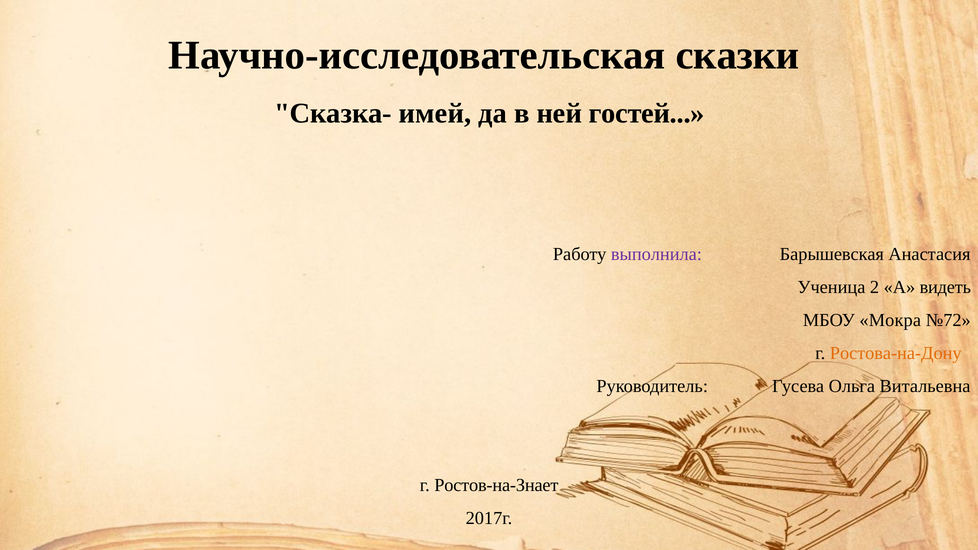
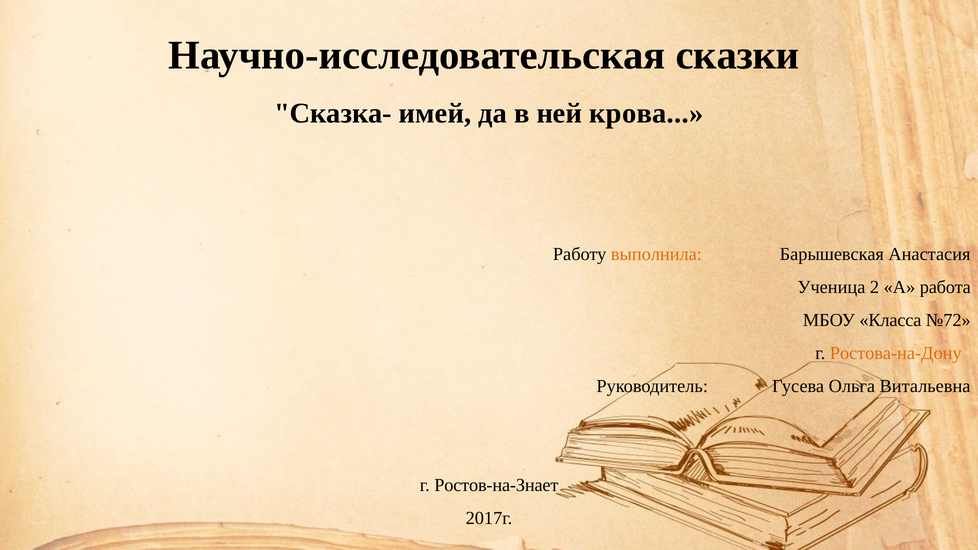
гостей: гостей -> крова
выполнила colour: purple -> orange
видеть: видеть -> работа
Мокра: Мокра -> Класса
